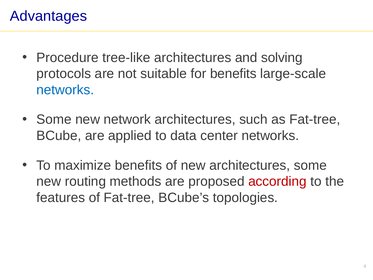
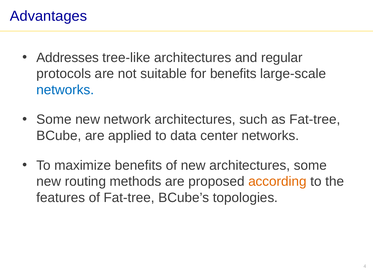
Procedure: Procedure -> Addresses
solving: solving -> regular
according colour: red -> orange
